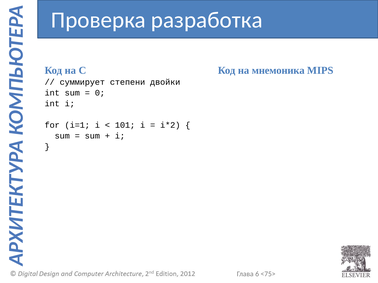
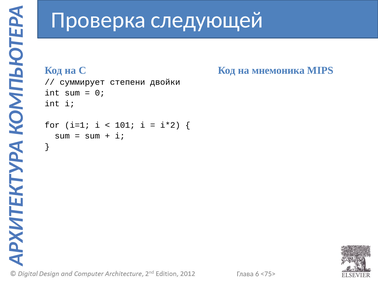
разработка: разработка -> следующей
